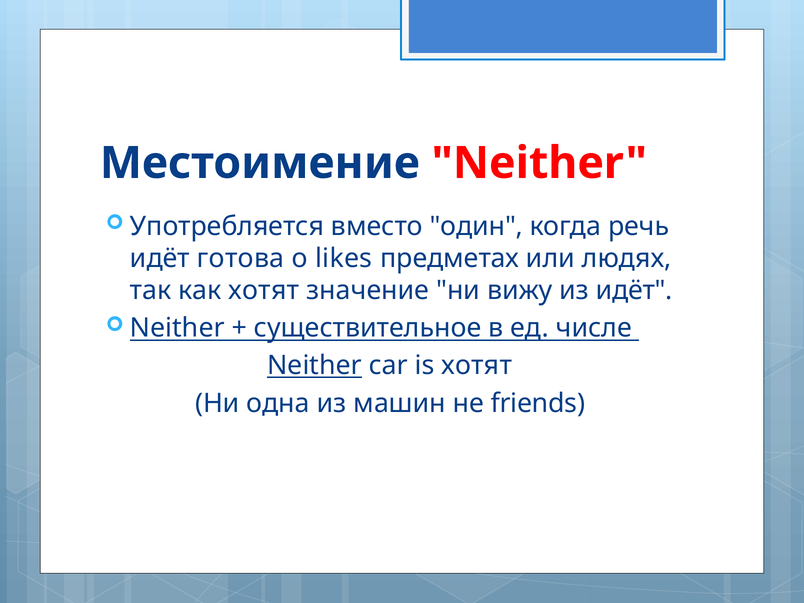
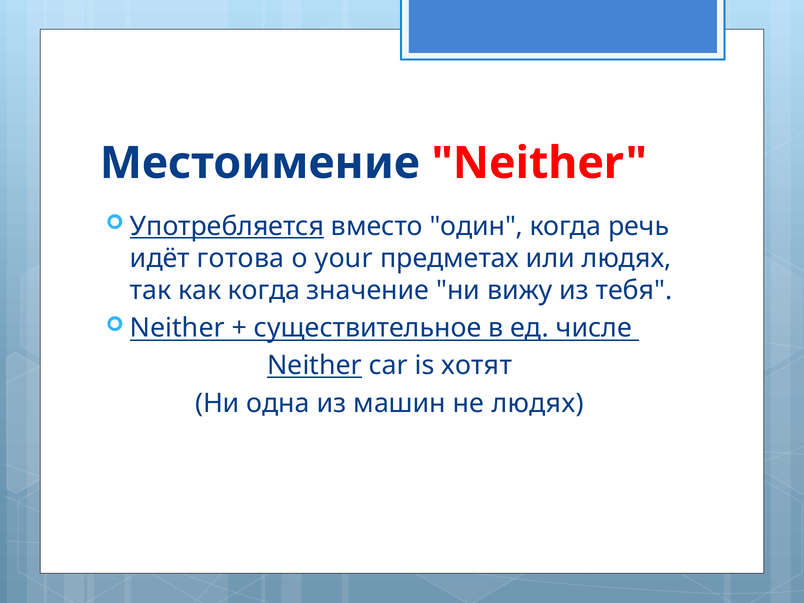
Употребляется underline: none -> present
likes: likes -> your
как хотят: хотят -> когда
из идёт: идёт -> тебя
не friends: friends -> людях
